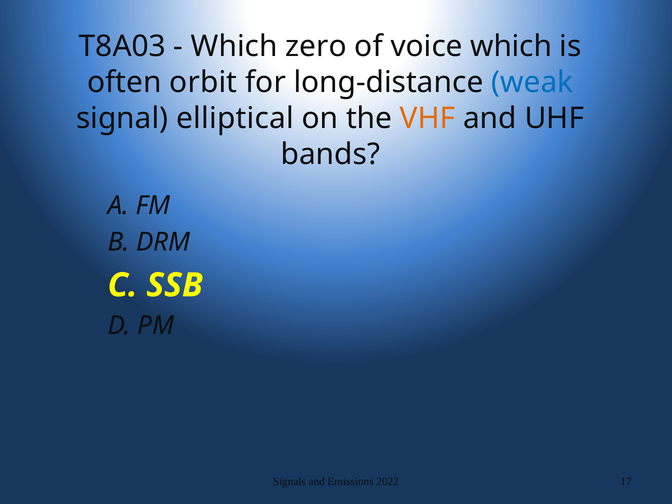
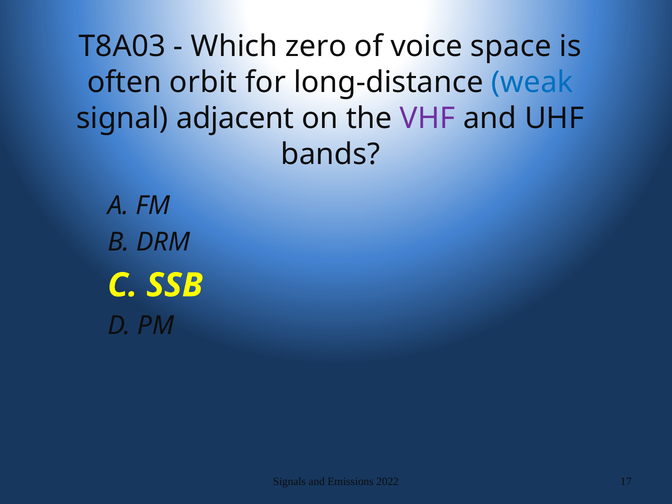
voice which: which -> space
elliptical: elliptical -> adjacent
VHF colour: orange -> purple
